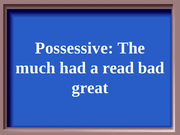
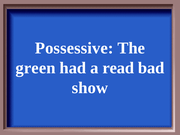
much: much -> green
great: great -> show
